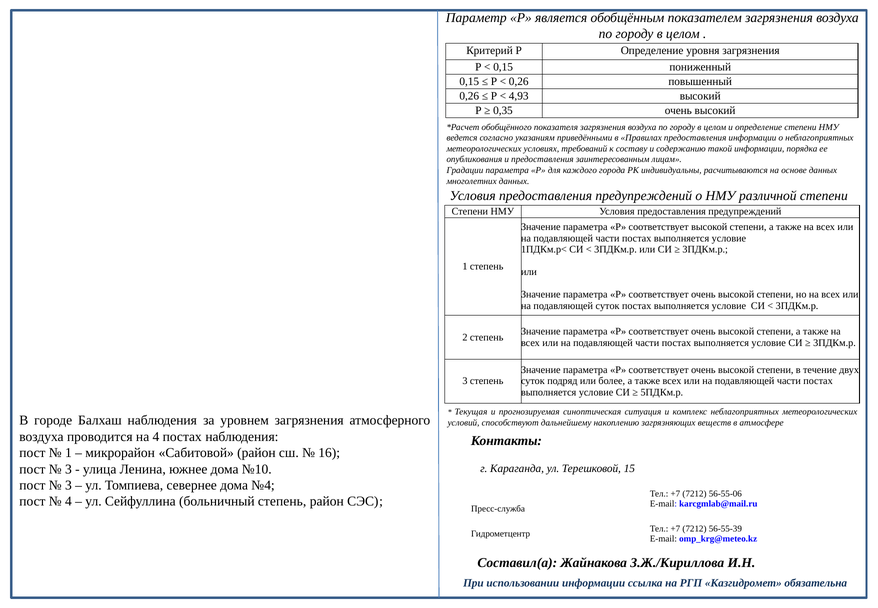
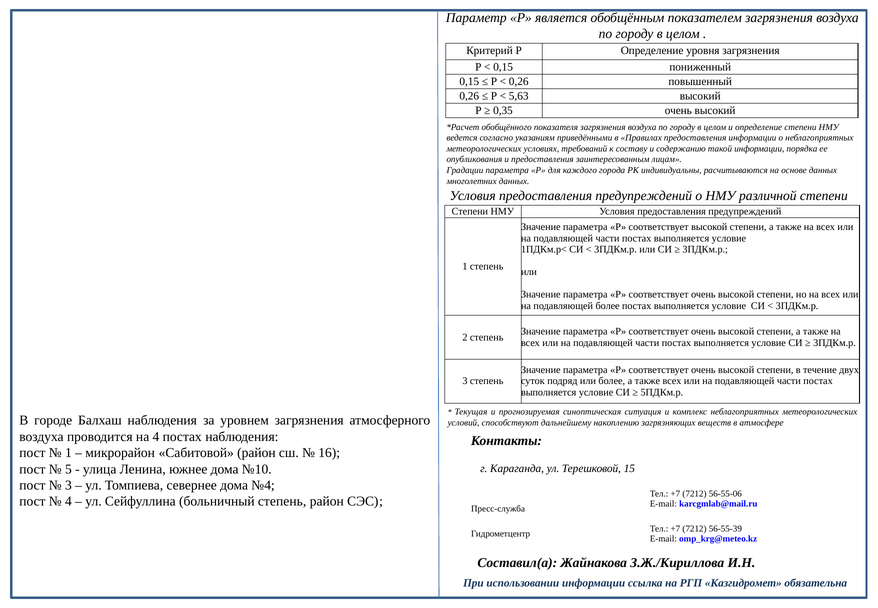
4,93: 4,93 -> 5,63
подавляющей суток: суток -> более
3 at (68, 469): 3 -> 5
